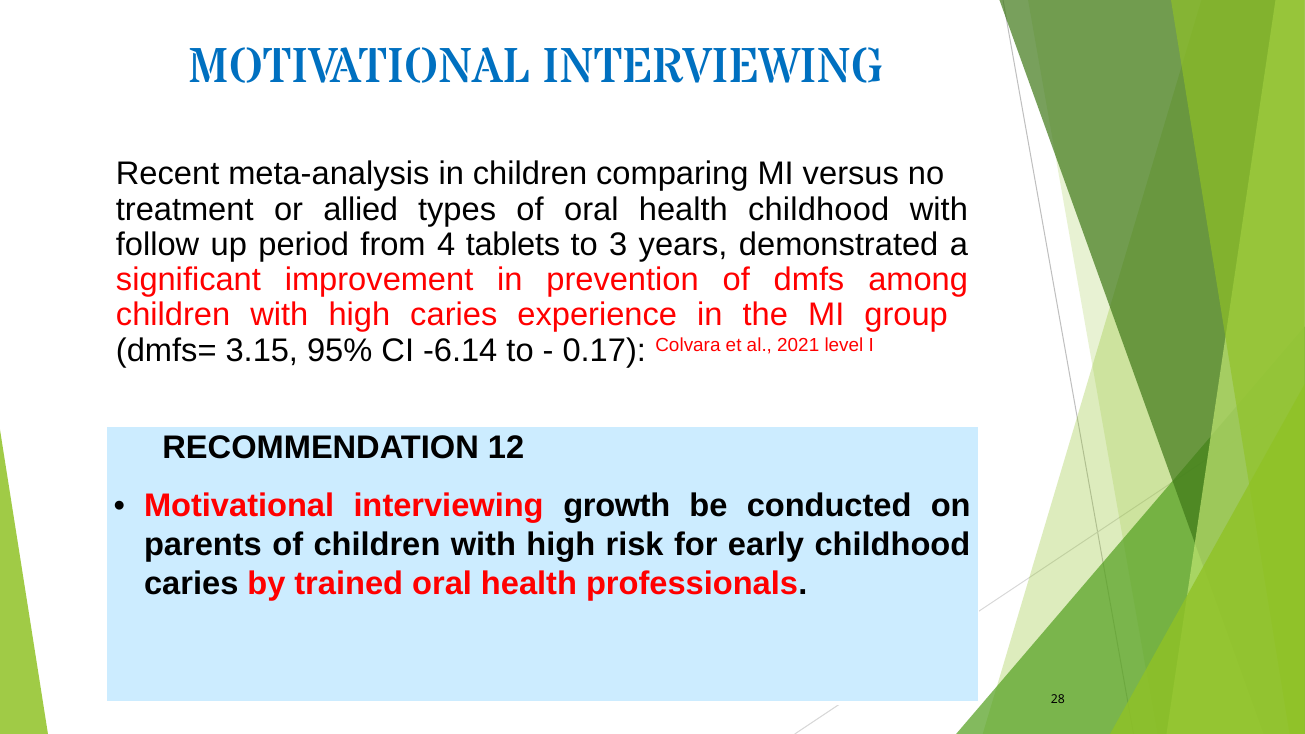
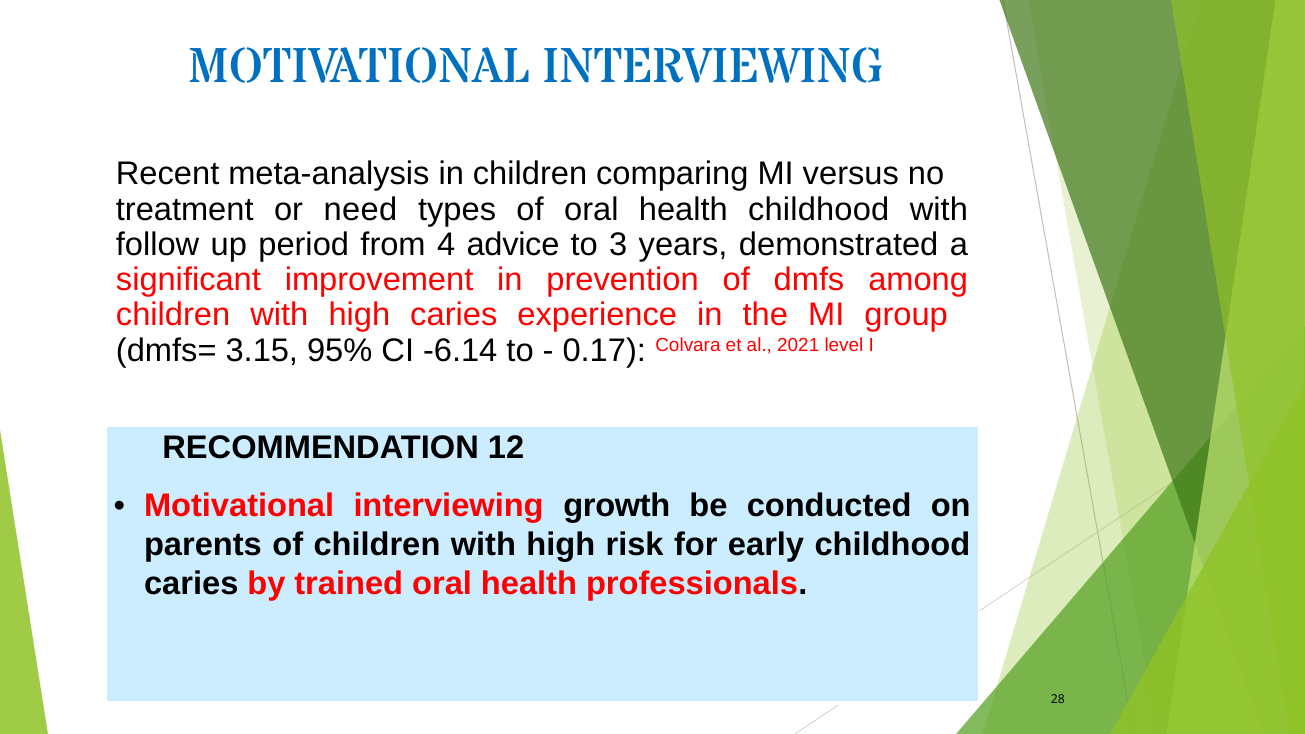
allied: allied -> need
tablets: tablets -> advice
